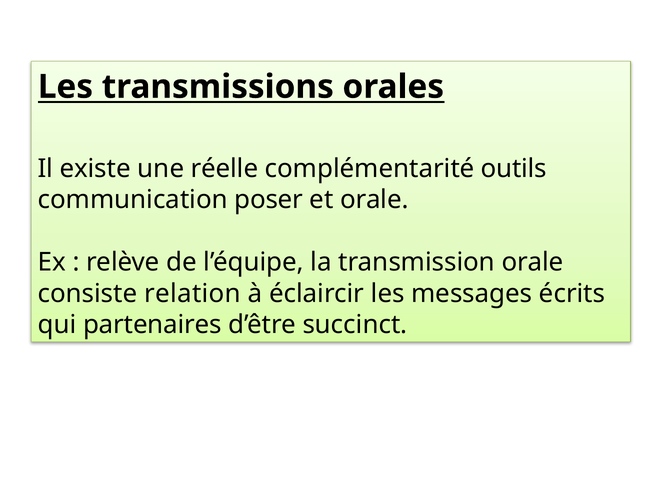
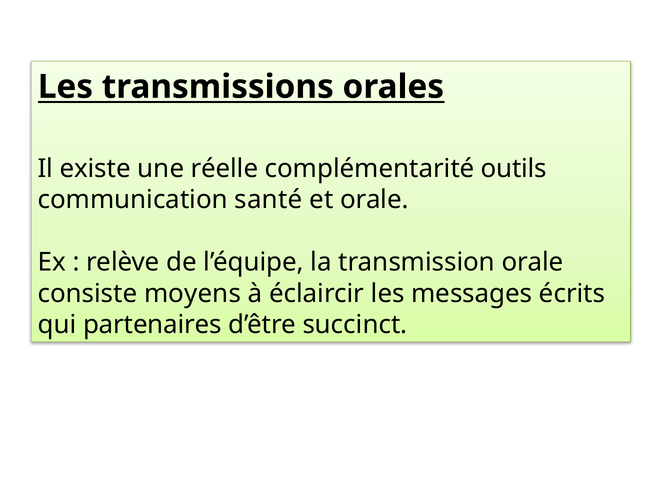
poser: poser -> santé
relation: relation -> moyens
